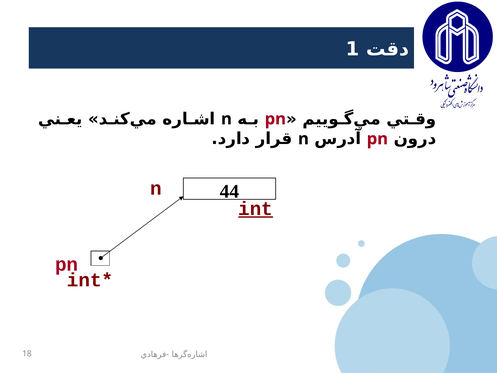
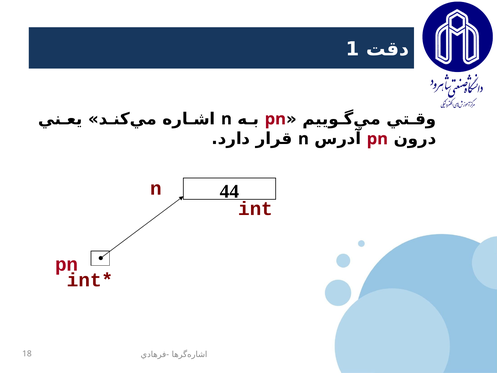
int underline: present -> none
